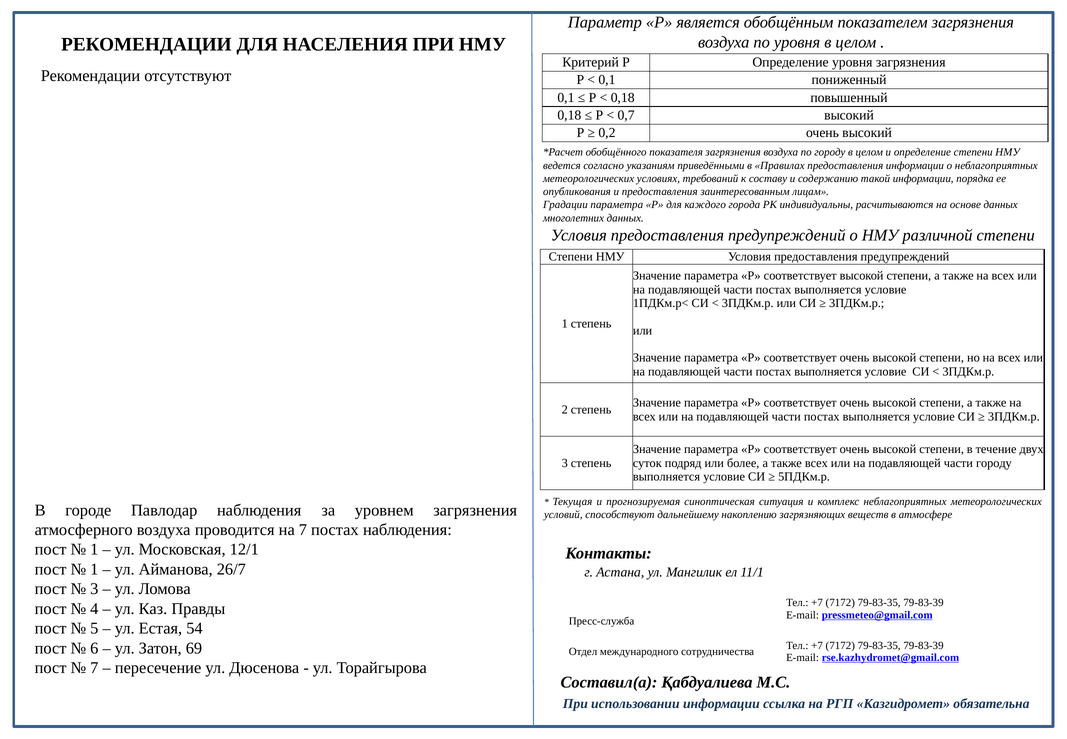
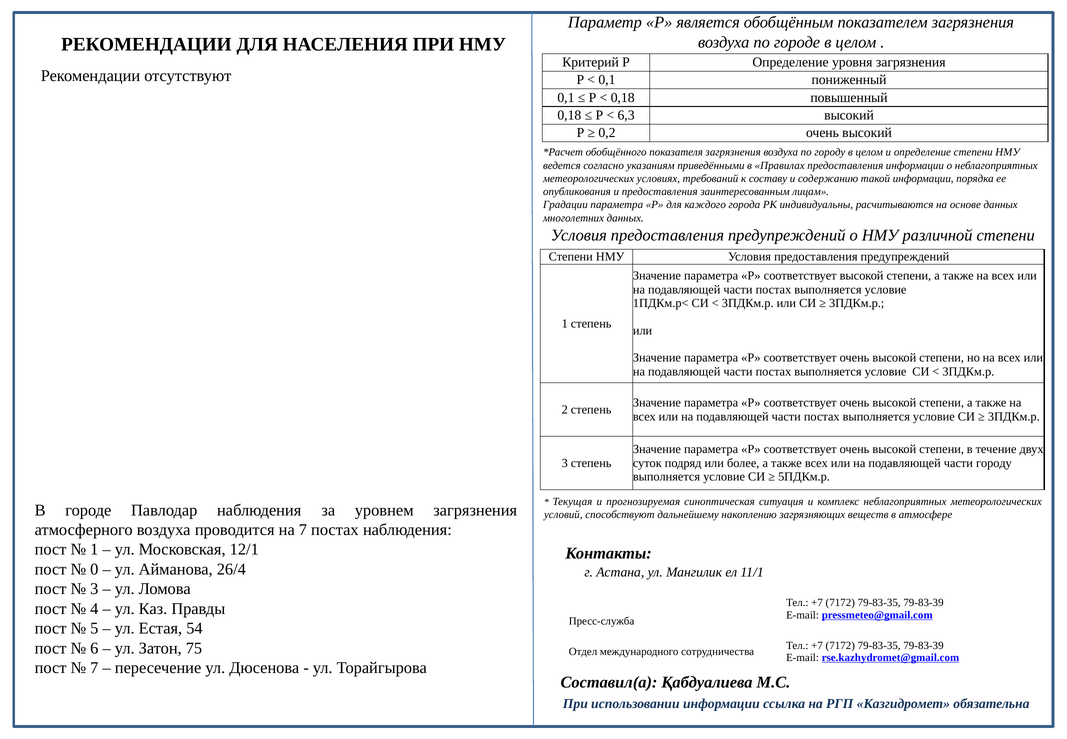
по уровня: уровня -> городе
0,7: 0,7 -> 6,3
1 at (94, 569): 1 -> 0
26/7: 26/7 -> 26/4
69: 69 -> 75
